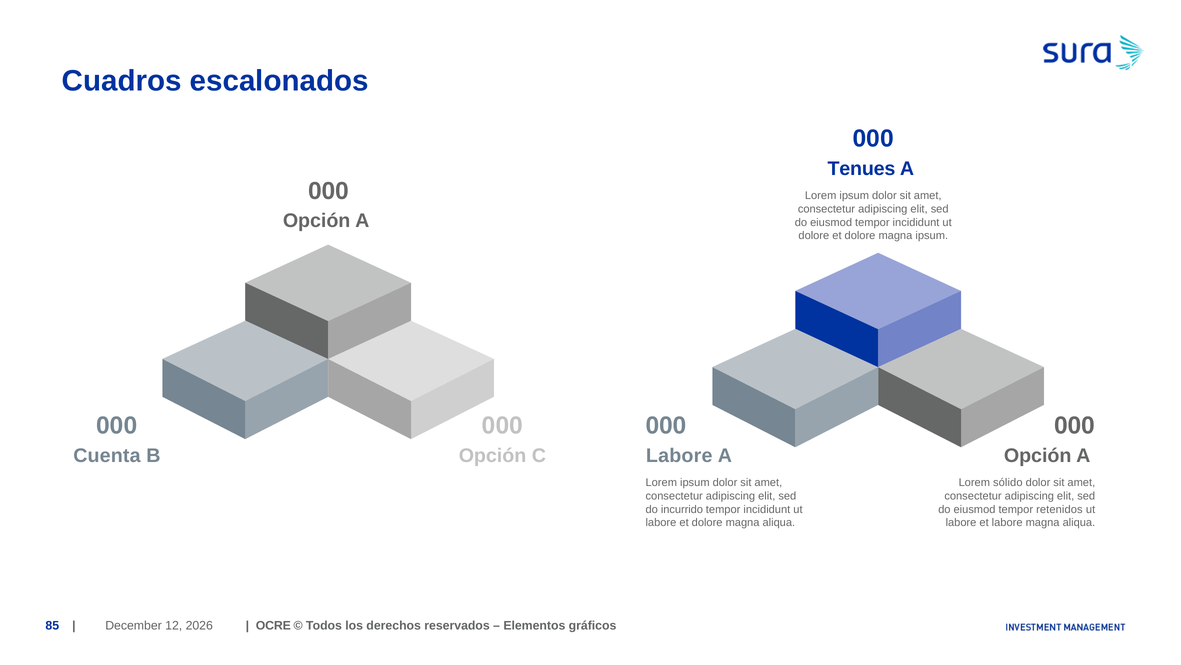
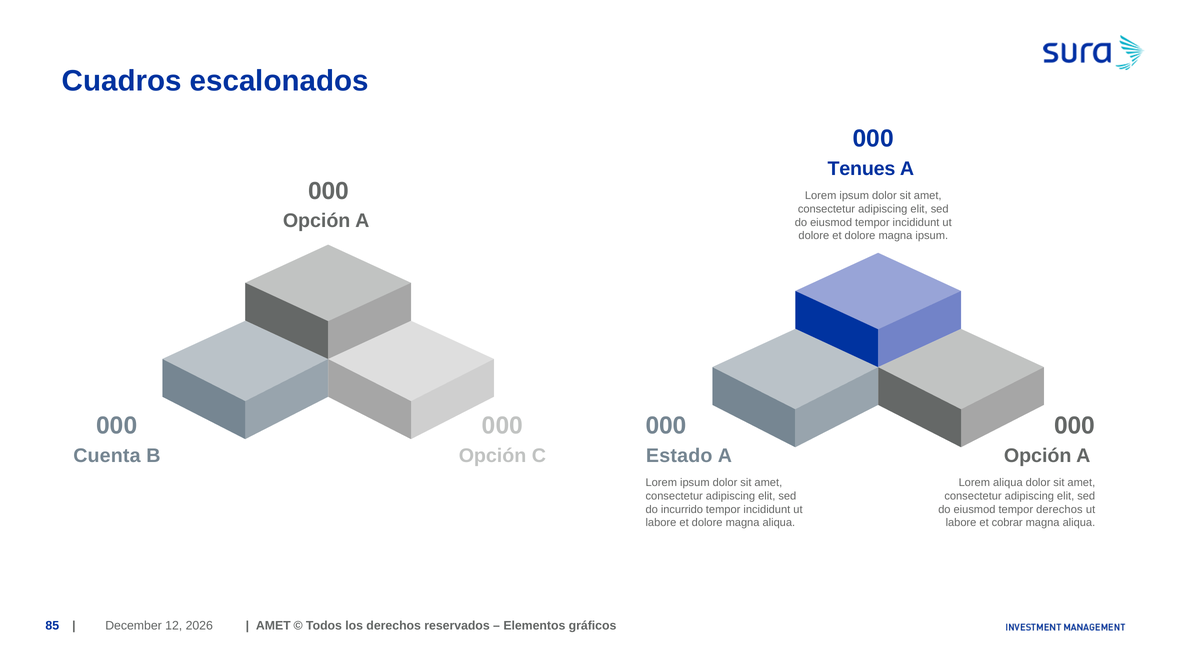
Labore at (679, 455): Labore -> Estado
Lorem sólido: sólido -> aliqua
tempor retenidos: retenidos -> derechos
et labore: labore -> cobrar
OCRE at (273, 625): OCRE -> AMET
